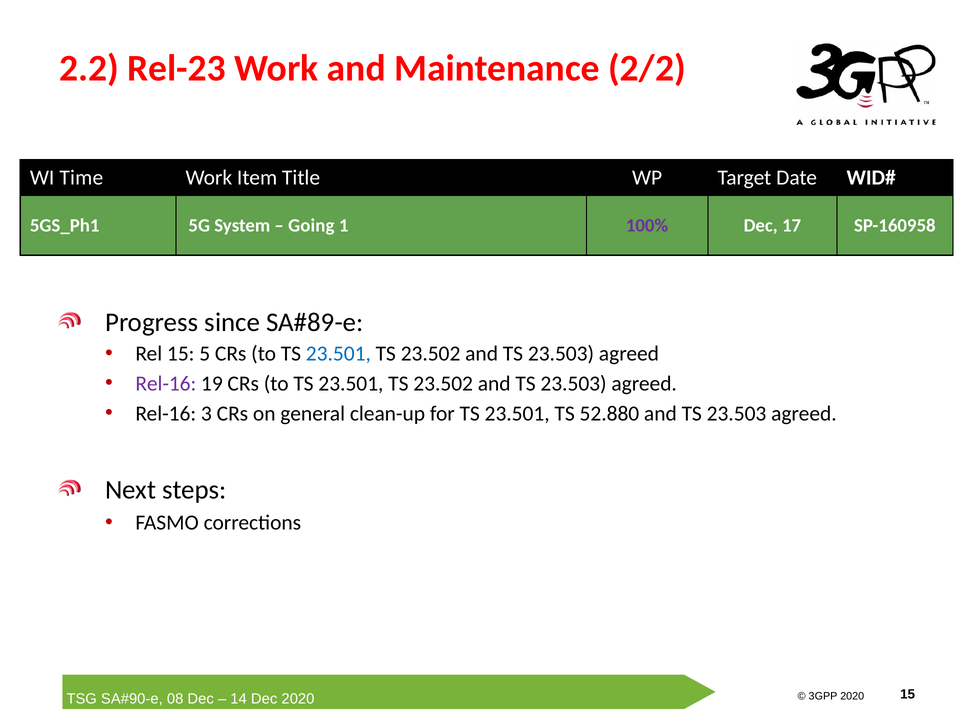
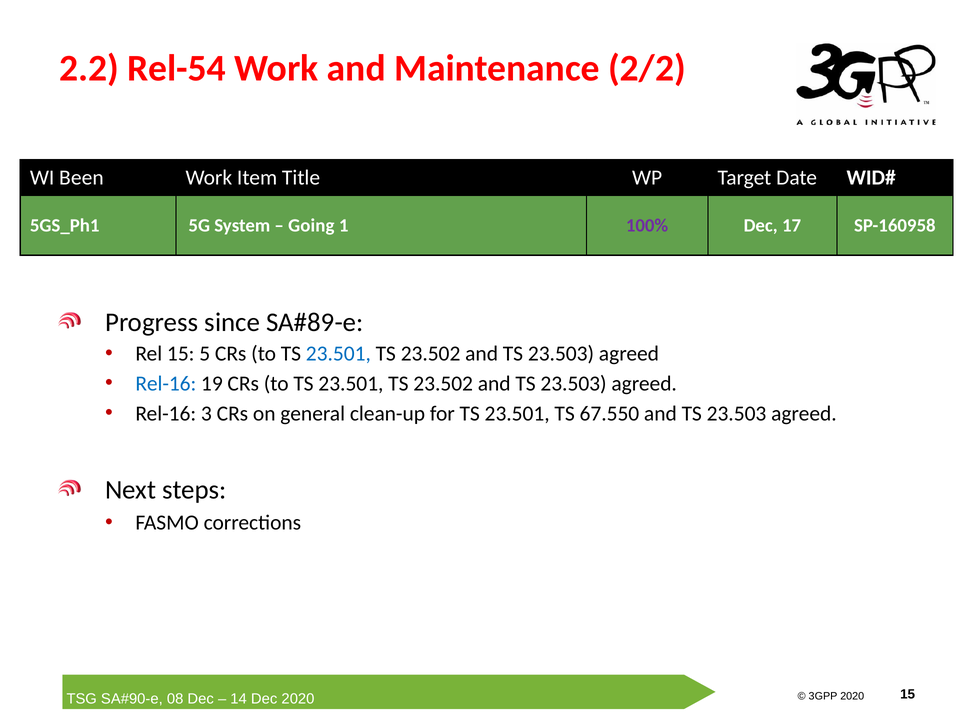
Rel-23: Rel-23 -> Rel-54
Time: Time -> Been
Rel-16 at (166, 384) colour: purple -> blue
52.880: 52.880 -> 67.550
